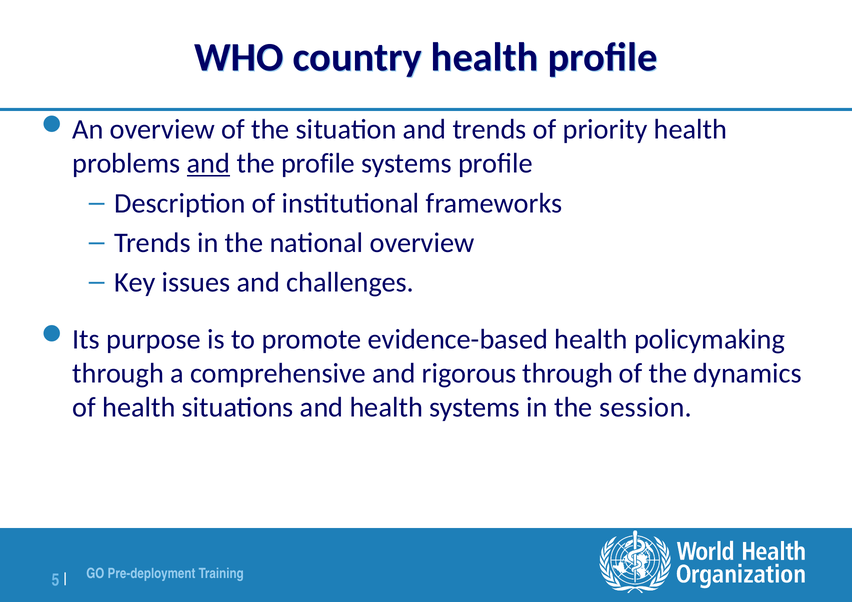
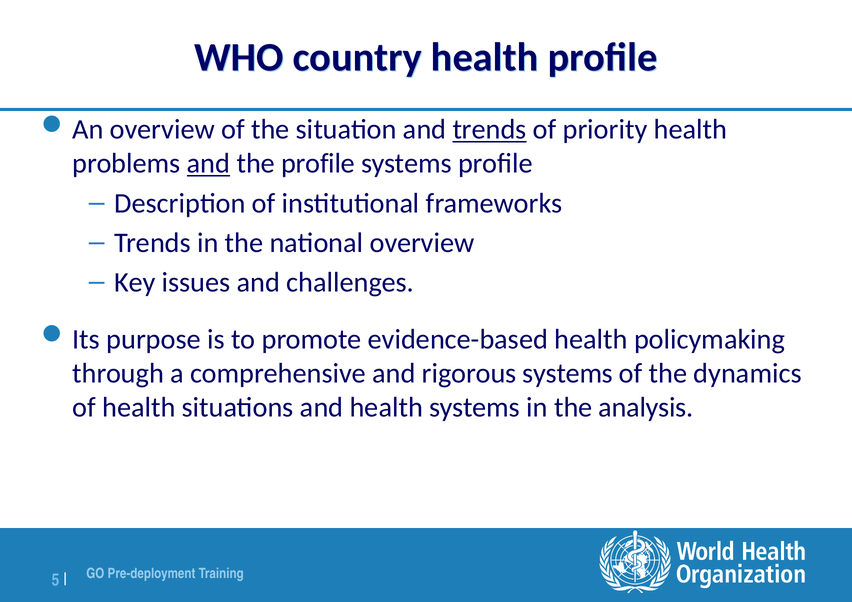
trends at (490, 130) underline: none -> present
rigorous through: through -> systems
session: session -> analysis
